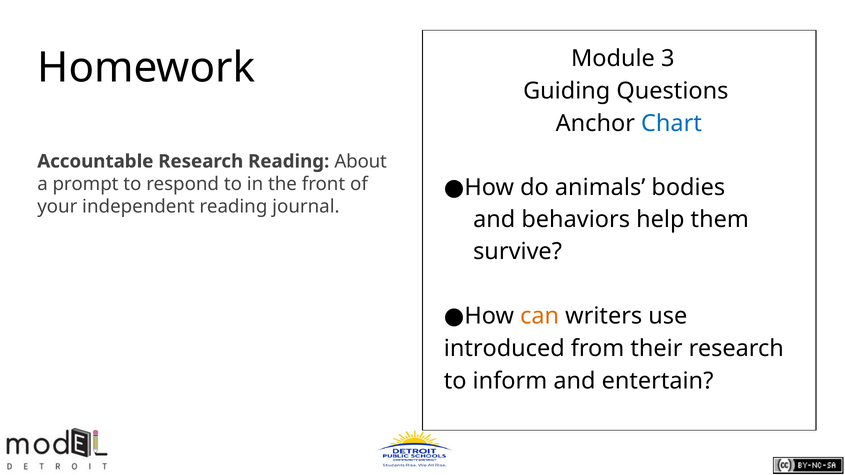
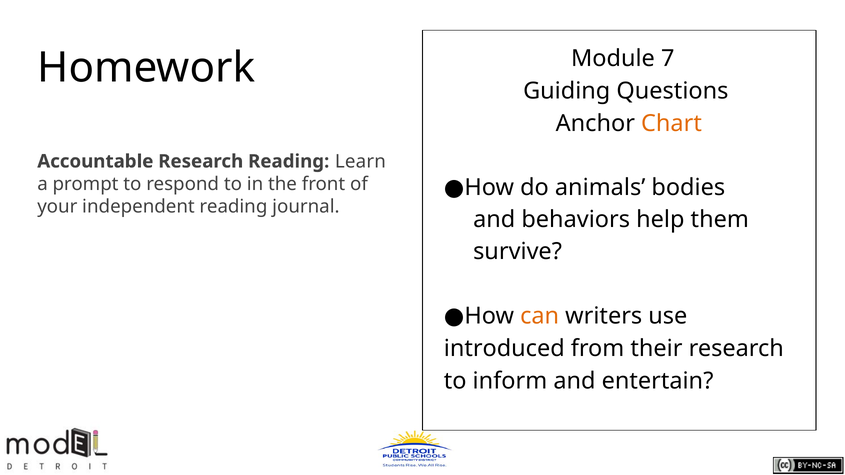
3: 3 -> 7
Chart colour: blue -> orange
About: About -> Learn
